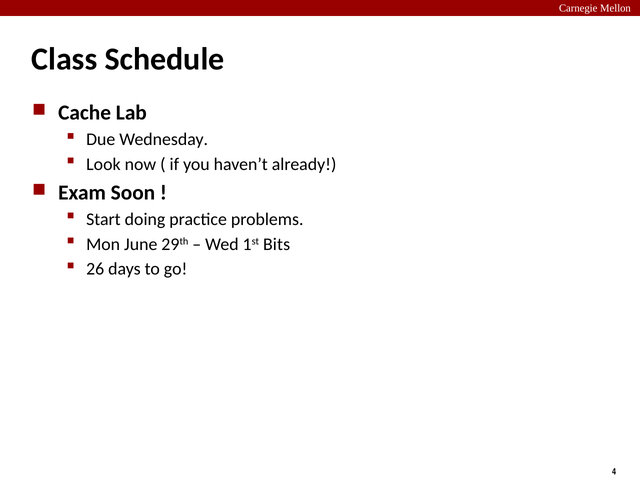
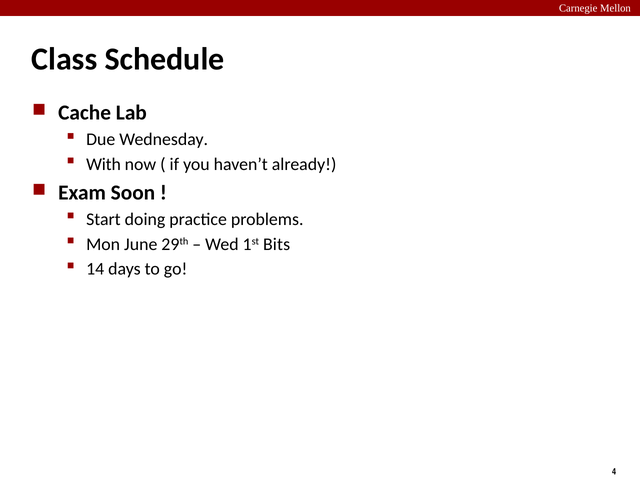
Look: Look -> With
26: 26 -> 14
